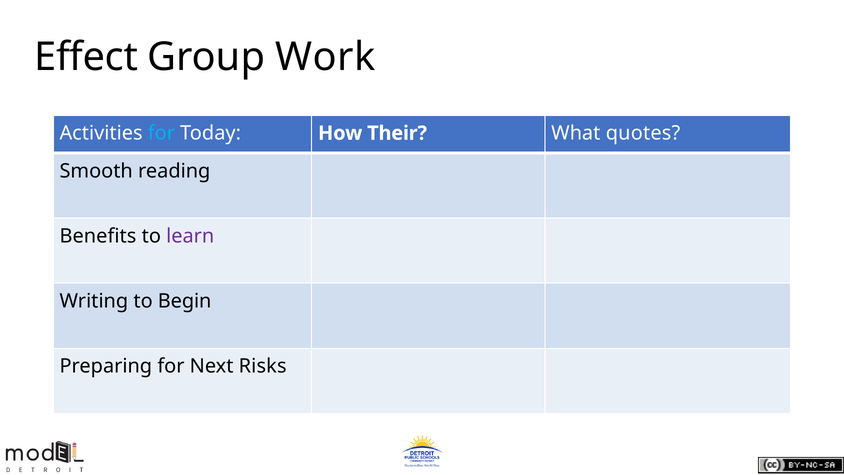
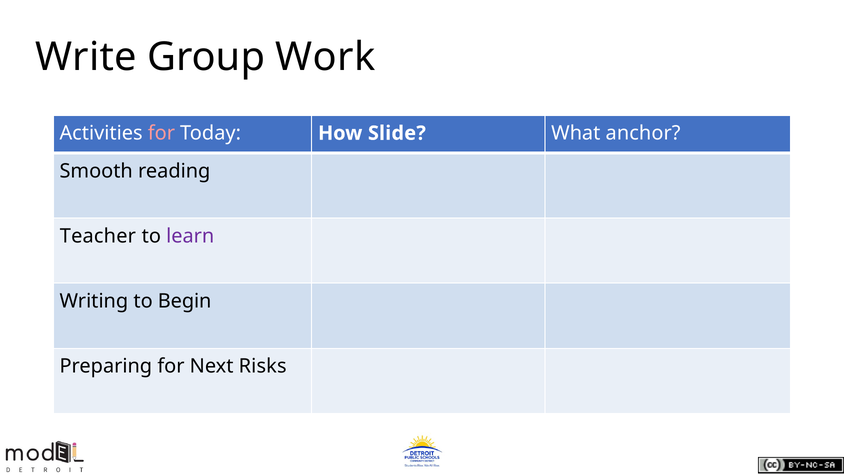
Effect: Effect -> Write
for at (161, 133) colour: light blue -> pink
Their: Their -> Slide
quotes: quotes -> anchor
Benefits: Benefits -> Teacher
